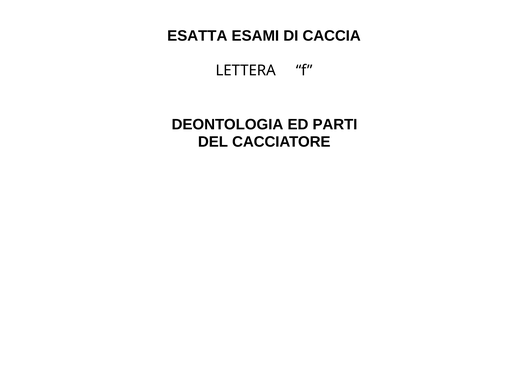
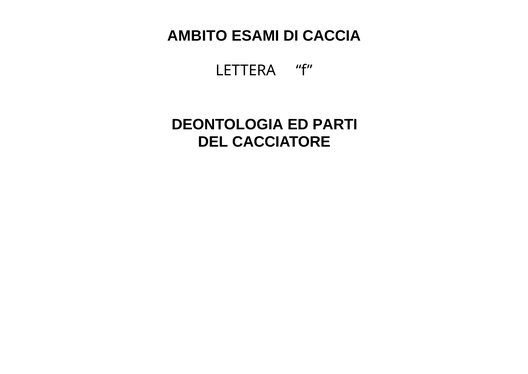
ESATTA: ESATTA -> AMBITO
